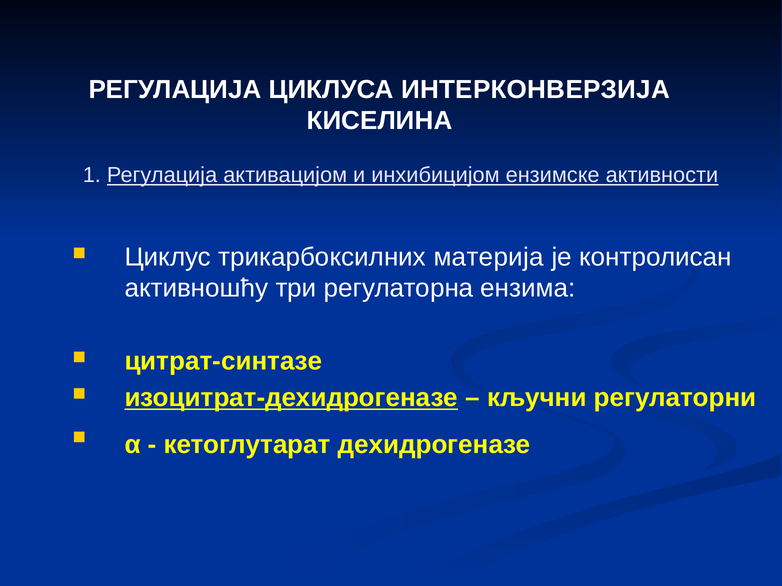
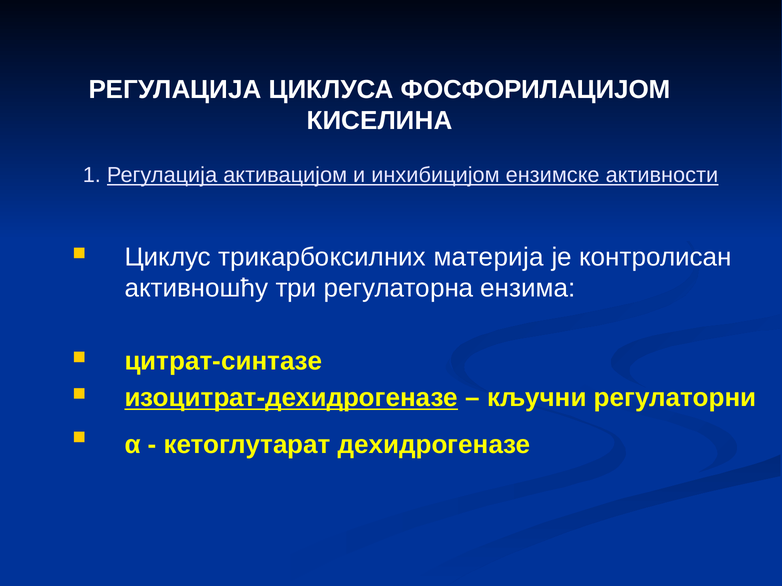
ИНТЕРКОНВЕРЗИЈА: ИНТЕРКОНВЕРЗИЈА -> ФОСФОРИЛАЦИЈОМ
